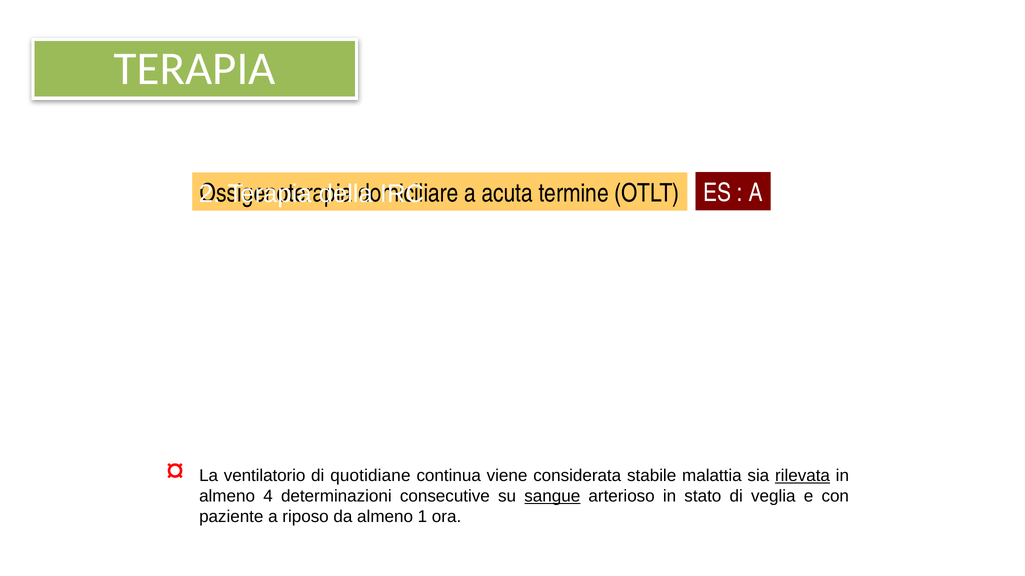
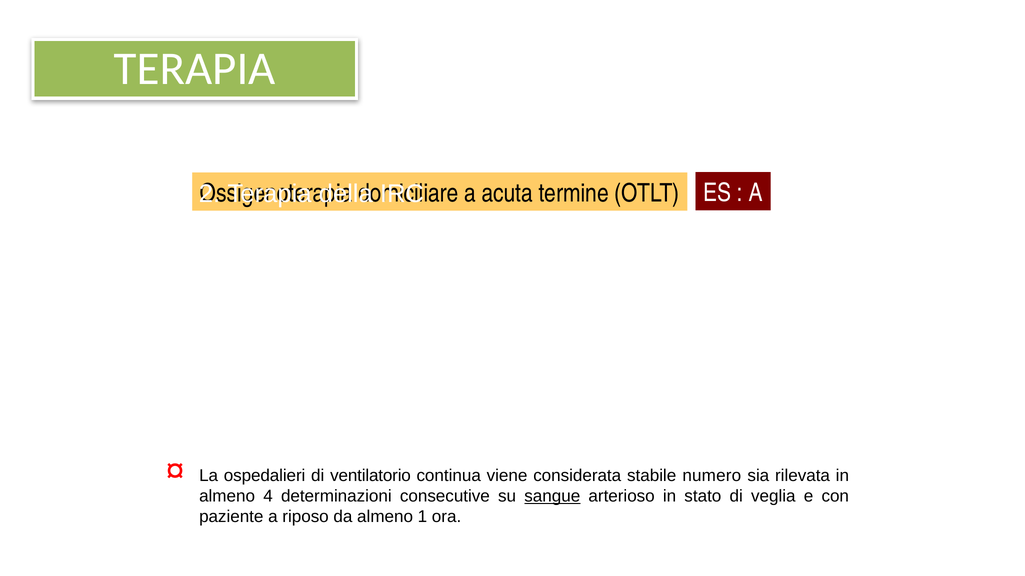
ventilatorio at (265, 476): ventilatorio -> ospedalieri
quotidiane: quotidiane -> ventilatorio
stabile malattia: malattia -> numero
rilevata underline: present -> none
